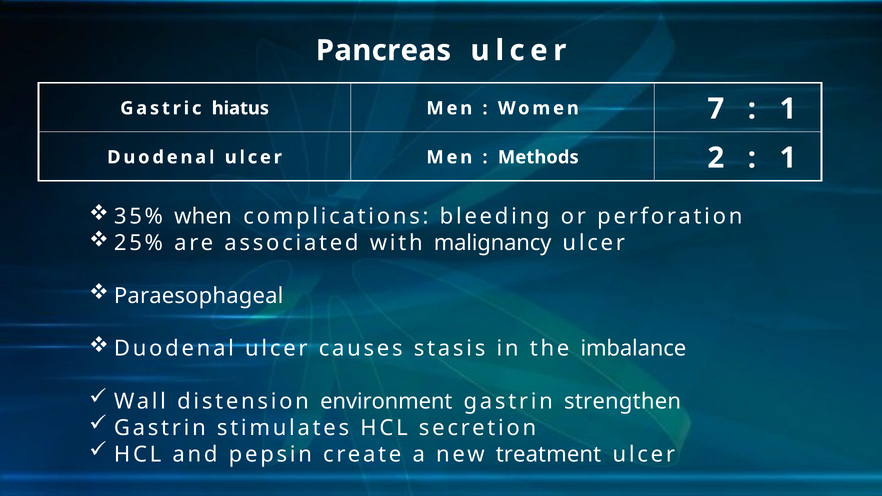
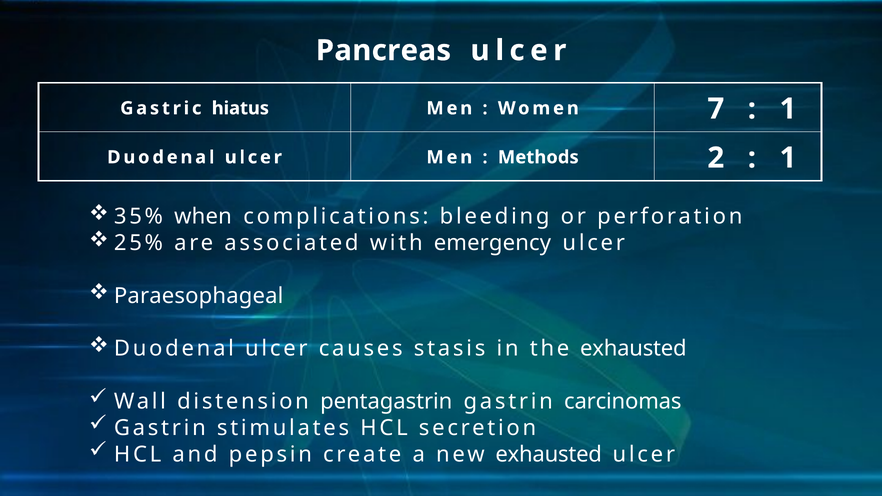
malignancy: malignancy -> emergency
the imbalance: imbalance -> exhausted
environment: environment -> pentagastrin
strengthen: strengthen -> carcinomas
new treatment: treatment -> exhausted
